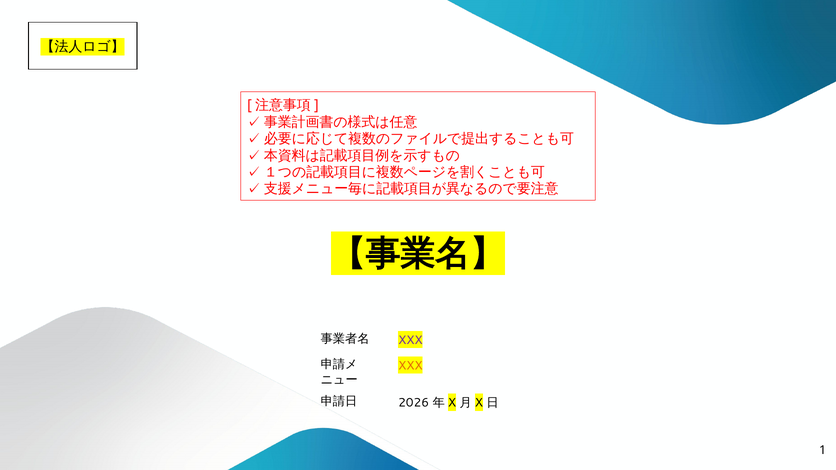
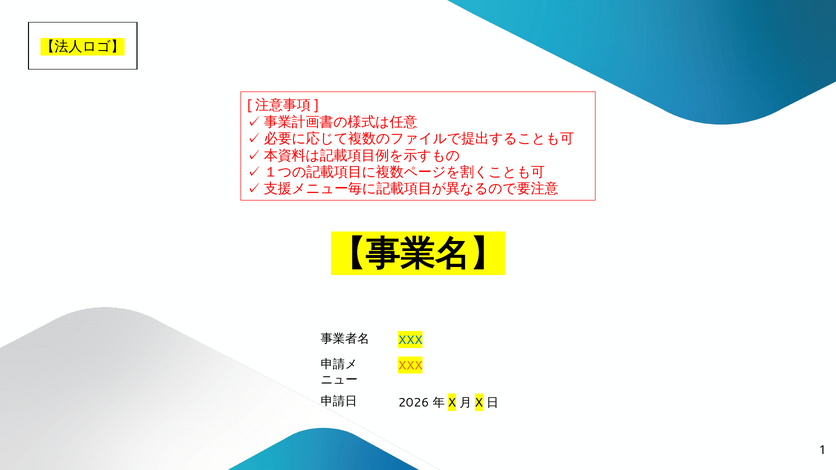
XXX at (410, 340) colour: purple -> blue
